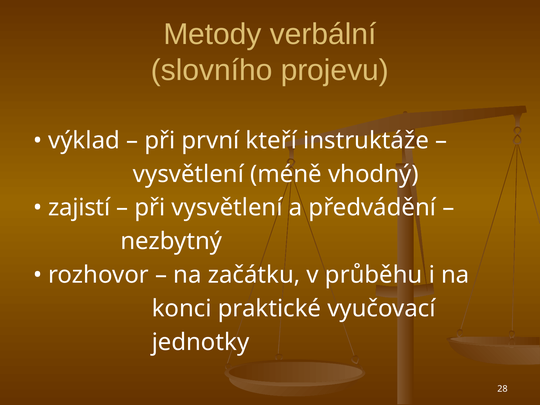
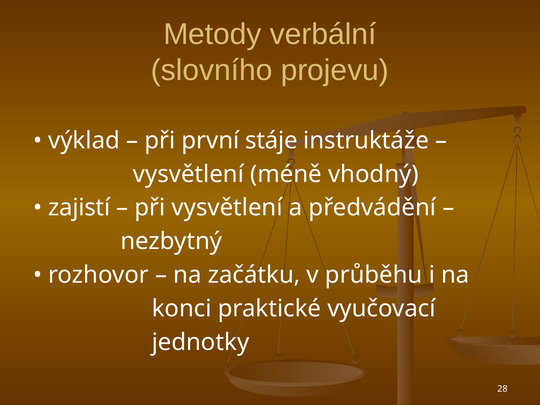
kteří: kteří -> stáje
